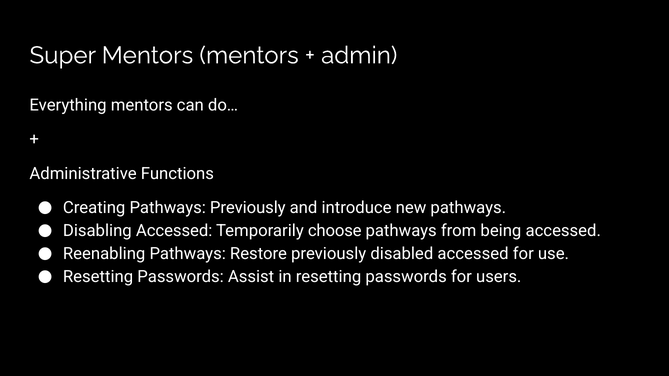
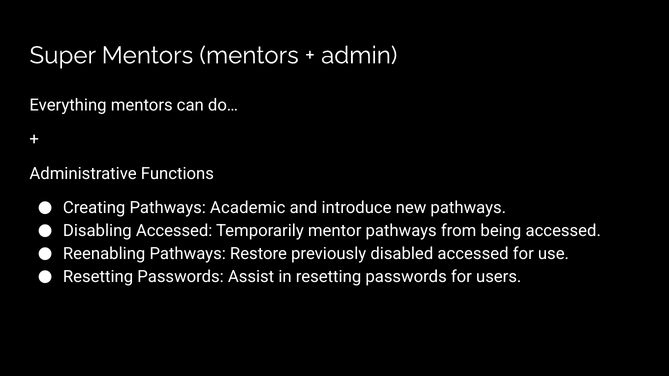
Pathways Previously: Previously -> Academic
choose: choose -> mentor
